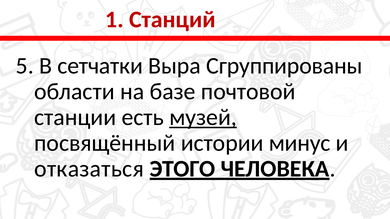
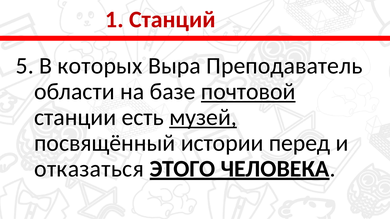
сетчатки: сетчатки -> которых
Сгруппированы: Сгруппированы -> Преподаватель
почтовой underline: none -> present
минус: минус -> перед
